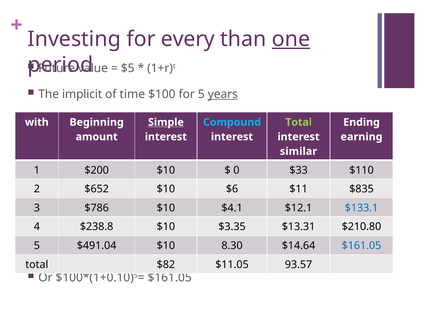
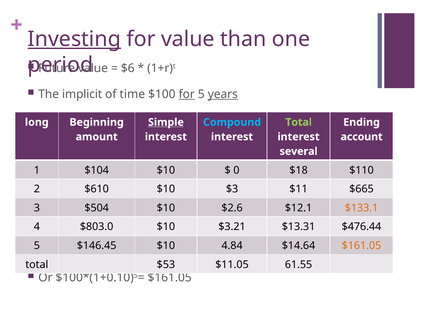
Investing underline: none -> present
for every: every -> value
one underline: present -> none
$5: $5 -> $6
for at (187, 94) underline: none -> present
with: with -> long
earning: earning -> account
similar: similar -> several
$200: $200 -> $104
$33: $33 -> $18
$652: $652 -> $610
$6: $6 -> $3
$835: $835 -> $665
$786: $786 -> $504
$4.1: $4.1 -> $2.6
$133.1 colour: blue -> orange
$238.8: $238.8 -> $803.0
$3.35: $3.35 -> $3.21
$210.80: $210.80 -> $476.44
$491.04: $491.04 -> $146.45
8.30: 8.30 -> 4.84
$161.05 at (362, 246) colour: blue -> orange
$82: $82 -> $53
93.57: 93.57 -> 61.55
